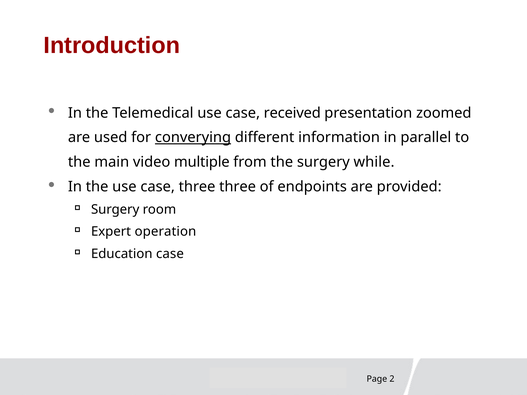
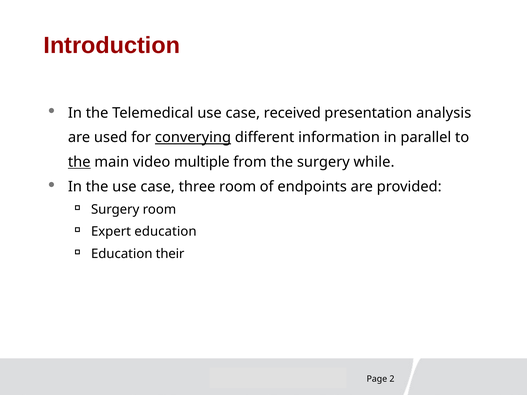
zoomed: zoomed -> analysis
the at (79, 162) underline: none -> present
three three: three -> room
Expert operation: operation -> education
Education case: case -> their
